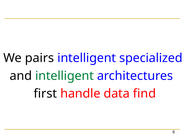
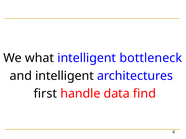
pairs: pairs -> what
specialized: specialized -> bottleneck
intelligent at (64, 76) colour: green -> black
